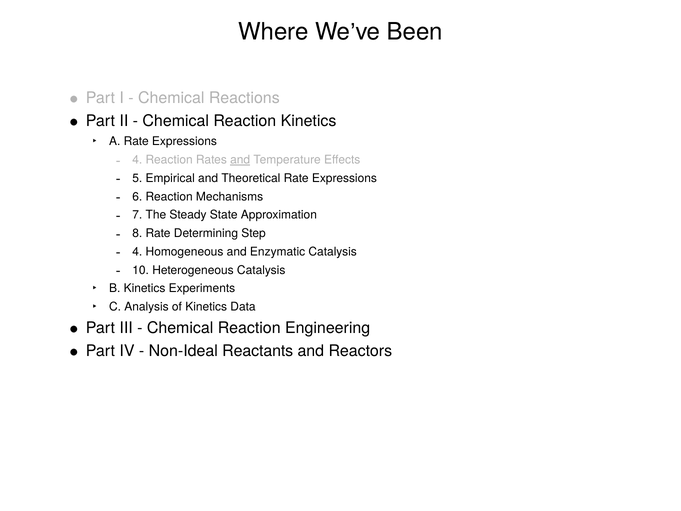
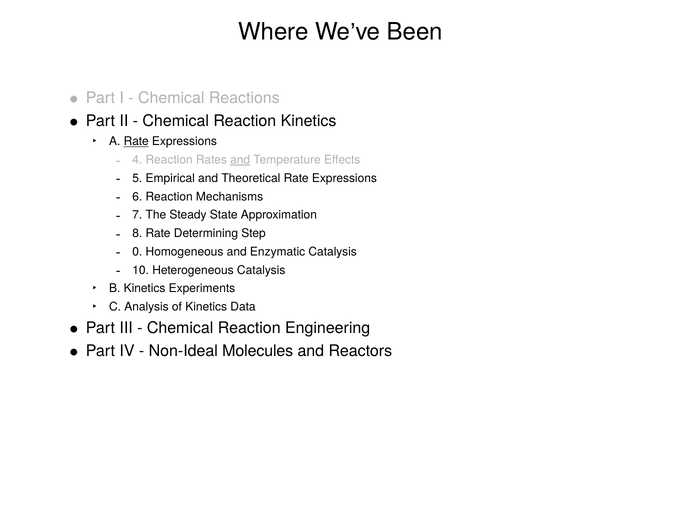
Rate at (136, 141) underline: none -> present
4 at (137, 252): 4 -> 0
Reactants: Reactants -> Molecules
